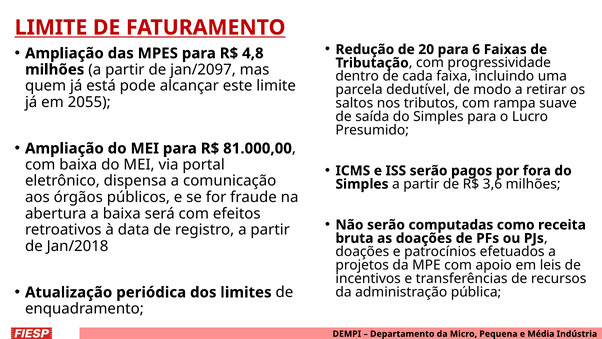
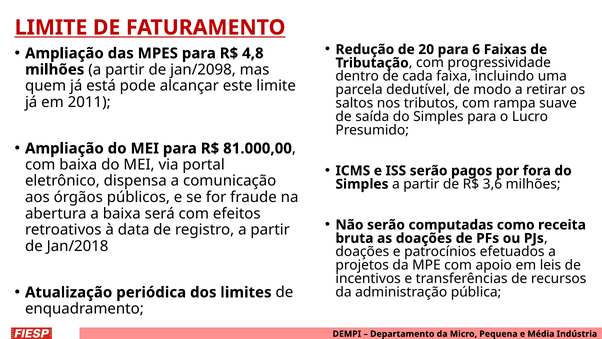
jan/2097: jan/2097 -> jan/2098
2055: 2055 -> 2011
